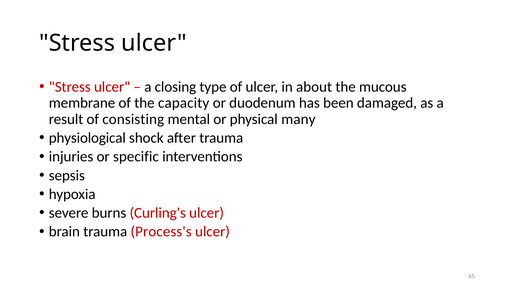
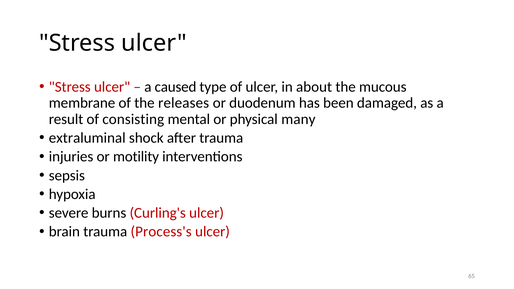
closing: closing -> caused
capacity: capacity -> releases
physiological: physiological -> extraluminal
specific: specific -> motility
